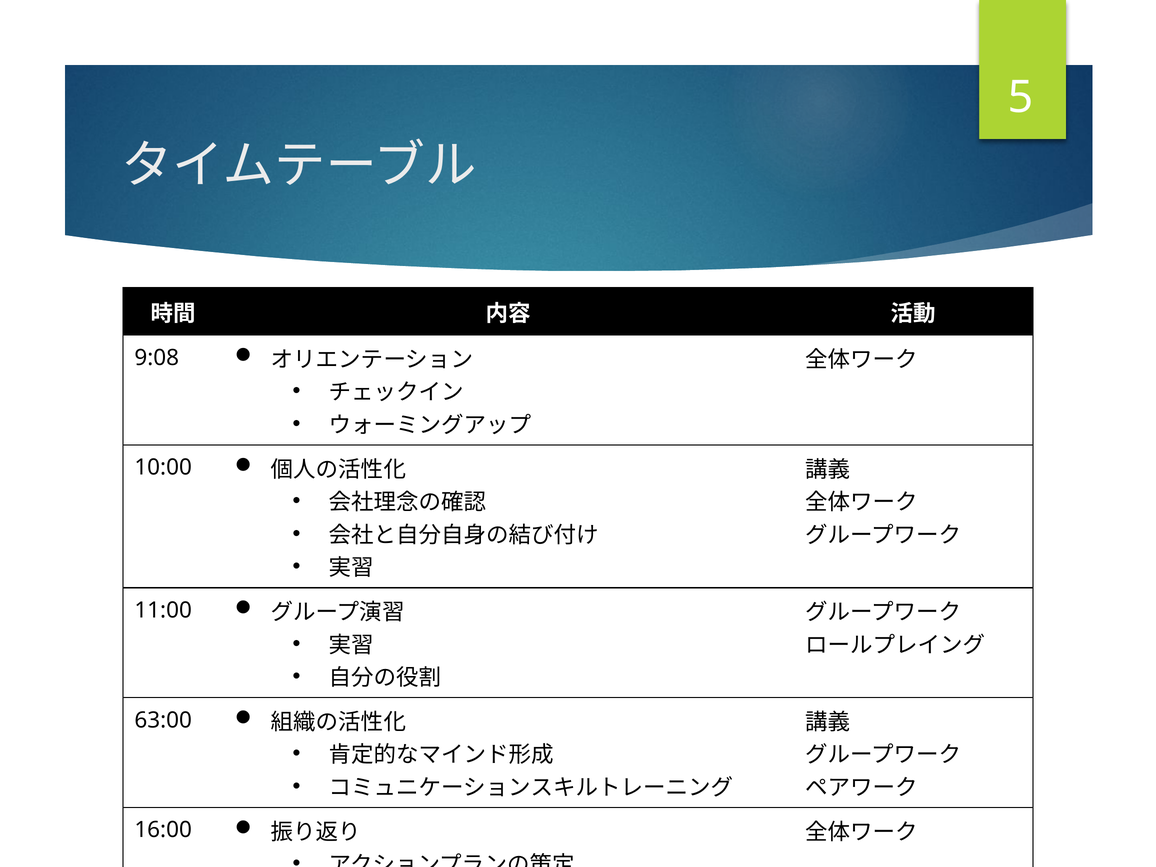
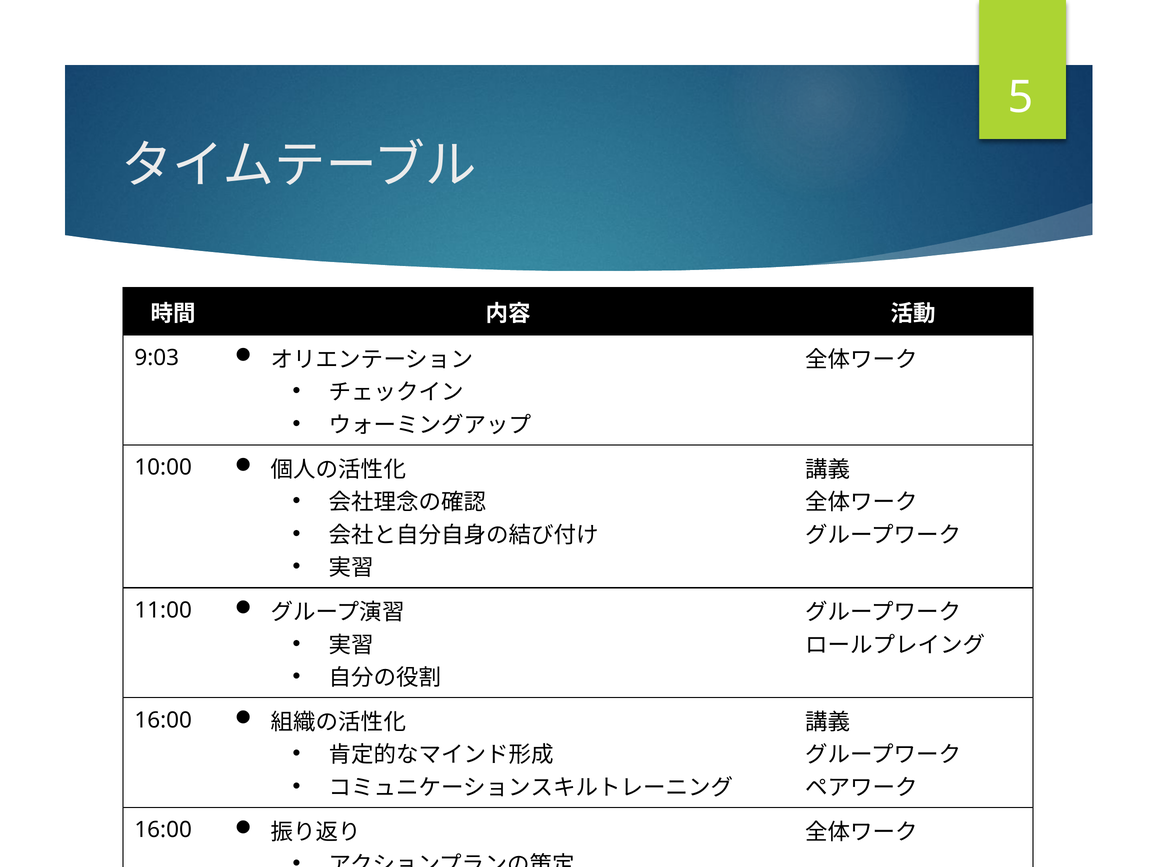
9:08: 9:08 -> 9:03
63:00 at (163, 720): 63:00 -> 16:00
